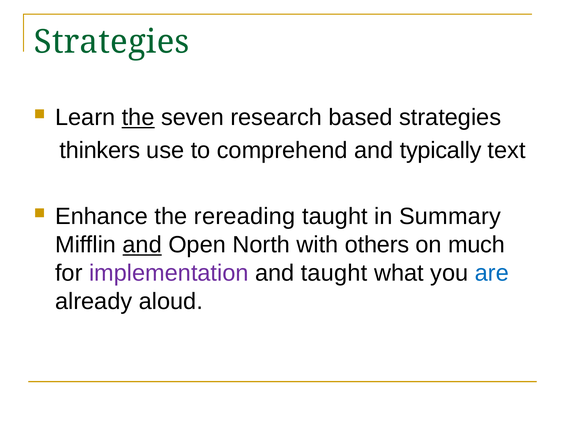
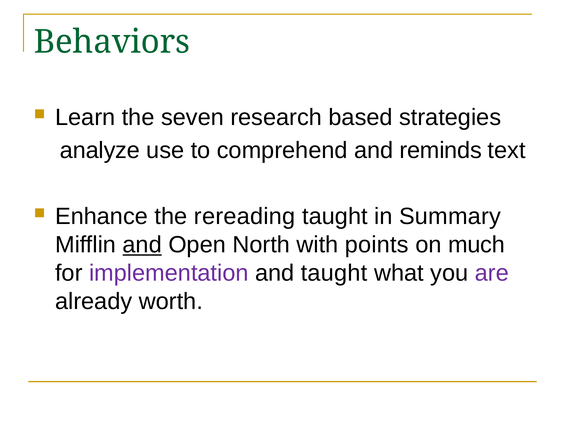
Strategies at (112, 42): Strategies -> Behaviors
the at (138, 117) underline: present -> none
thinkers: thinkers -> analyze
typically: typically -> reminds
others: others -> points
are colour: blue -> purple
aloud: aloud -> worth
